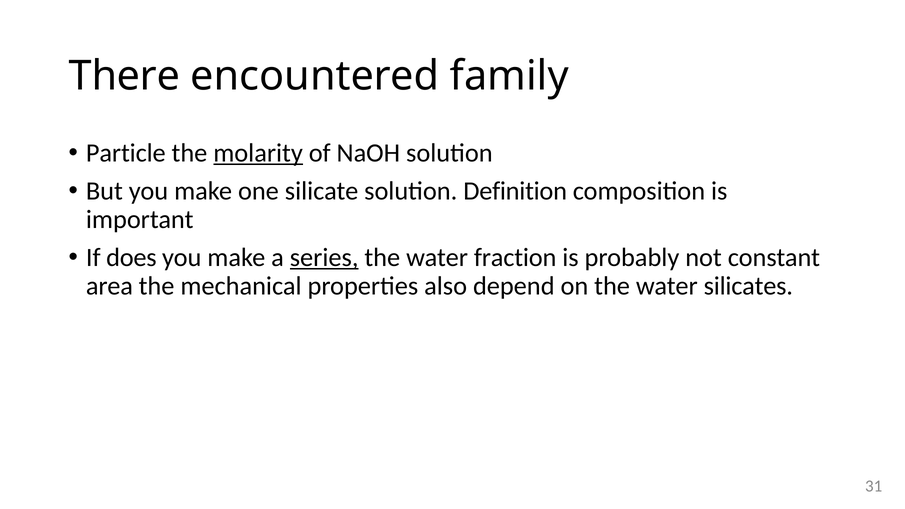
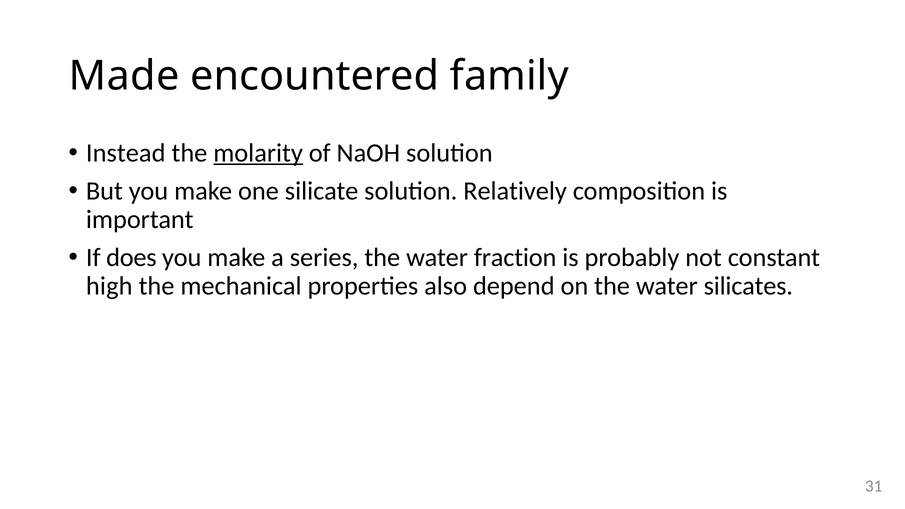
There: There -> Made
Particle: Particle -> Instead
Definition: Definition -> Relatively
series underline: present -> none
area: area -> high
